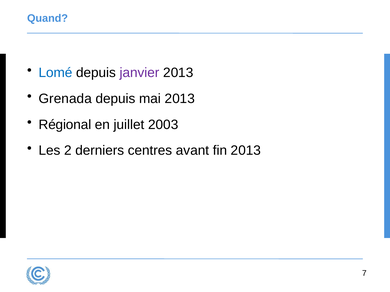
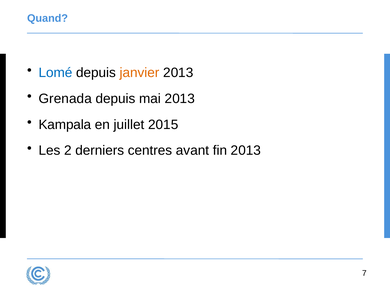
janvier colour: purple -> orange
Régional: Régional -> Kampala
2003: 2003 -> 2015
